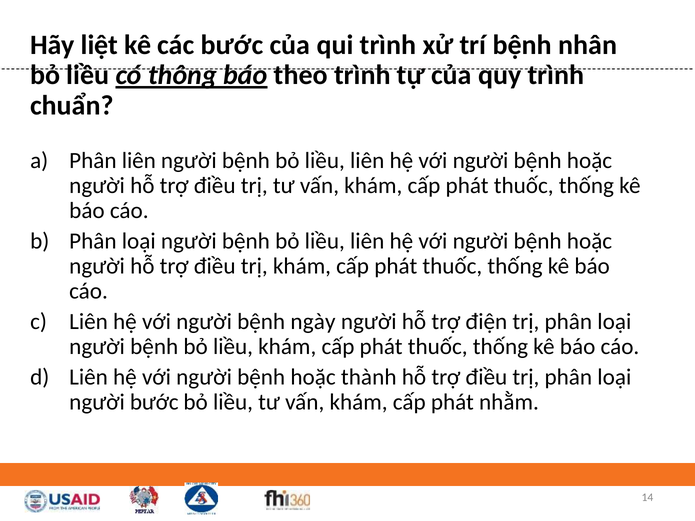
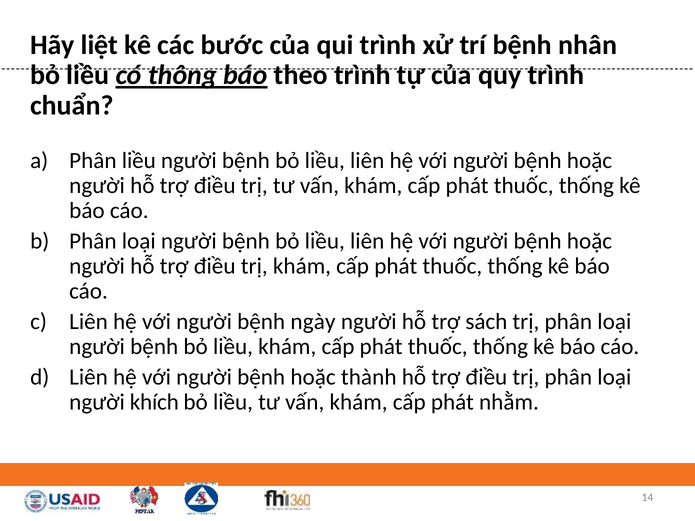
Phân liên: liên -> liều
điện: điện -> sách
người bước: bước -> khích
